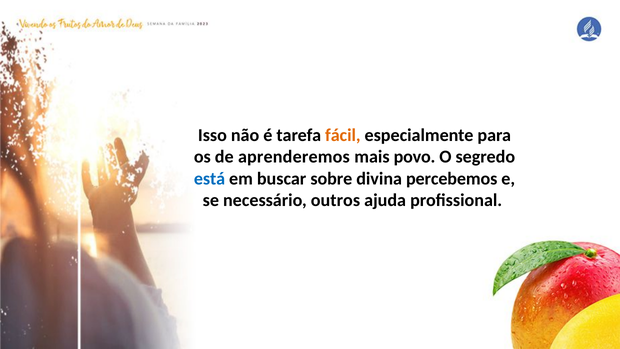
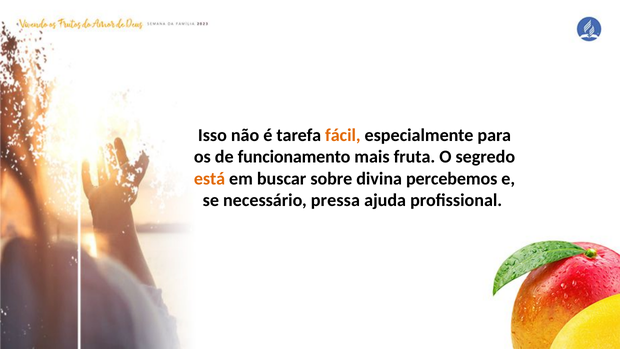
aprenderemos: aprenderemos -> funcionamento
povo: povo -> fruta
está colour: blue -> orange
outros: outros -> pressa
